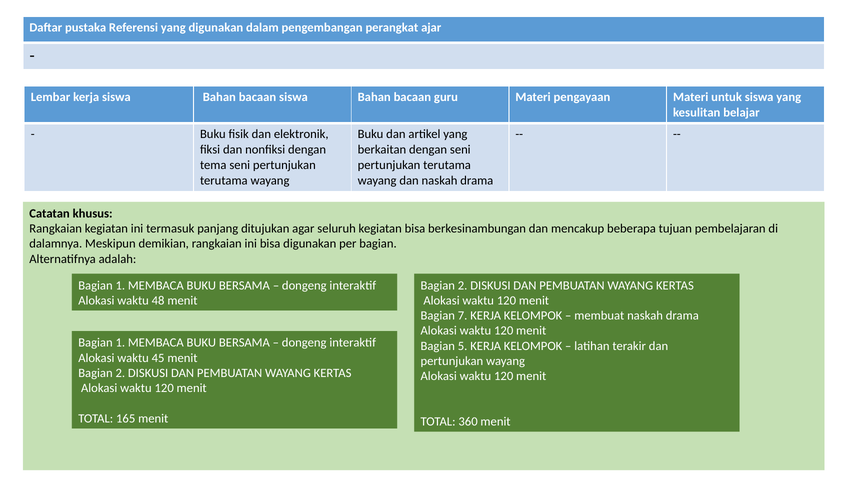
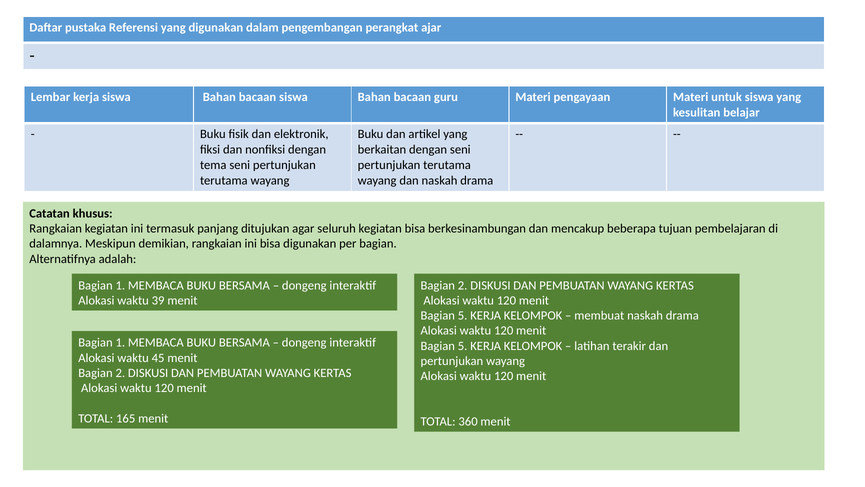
48: 48 -> 39
7 at (463, 315): 7 -> 5
